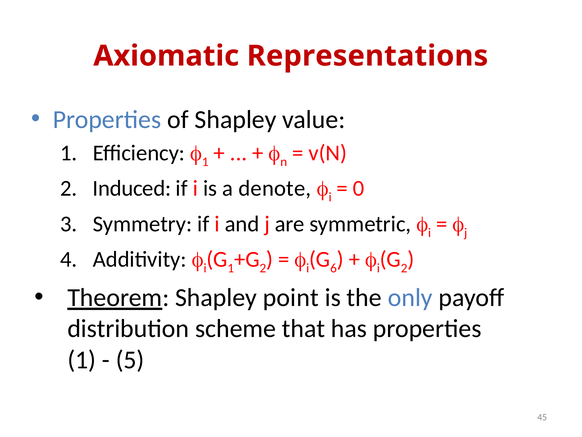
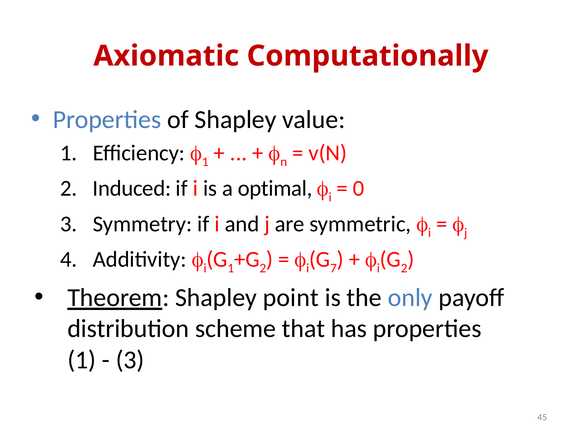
Representations: Representations -> Computationally
denote: denote -> optimal
6: 6 -> 7
5 at (130, 359): 5 -> 3
